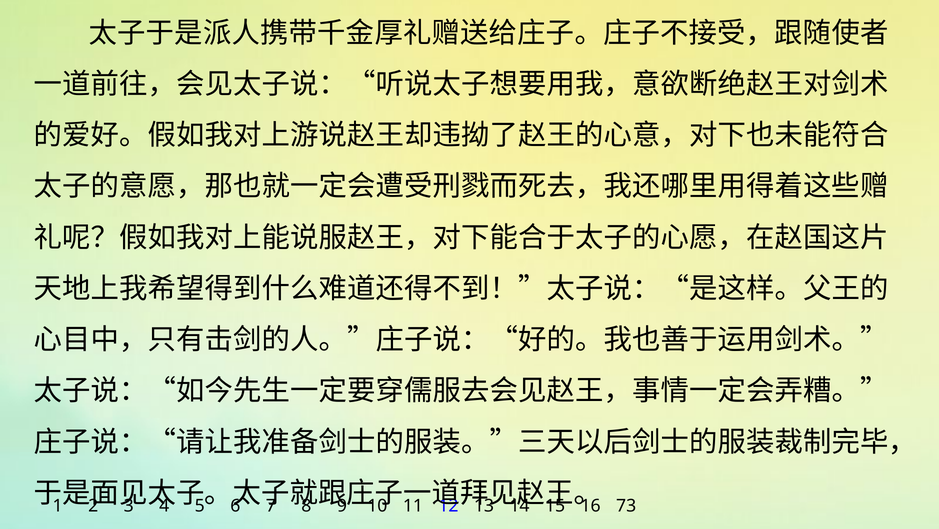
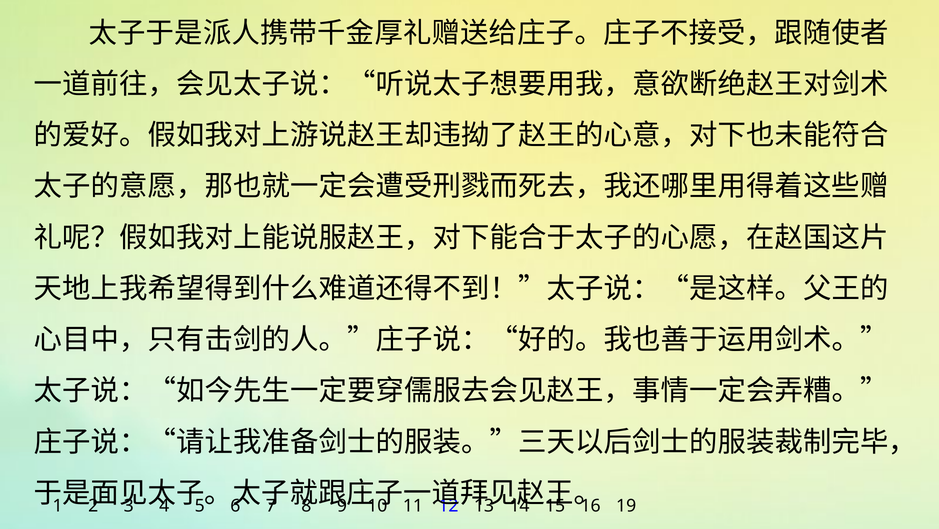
73: 73 -> 19
